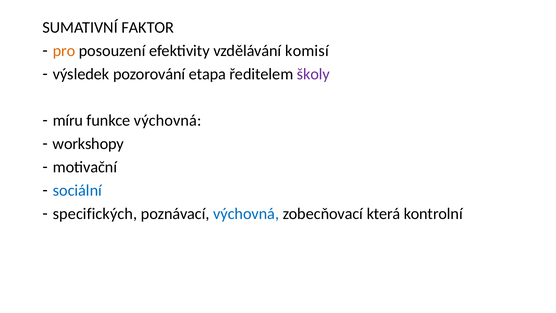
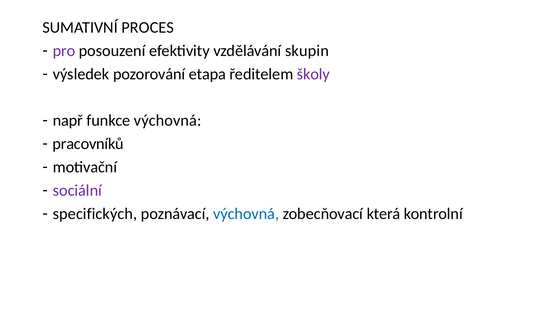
FAKTOR: FAKTOR -> PROCES
pro colour: orange -> purple
komisí: komisí -> skupin
míru: míru -> např
workshopy: workshopy -> pracovníků
sociální colour: blue -> purple
